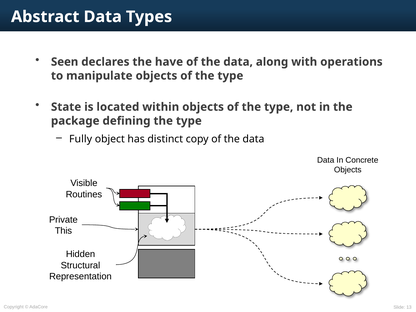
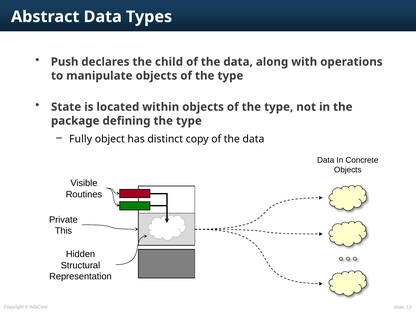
Seen: Seen -> Push
have: have -> child
